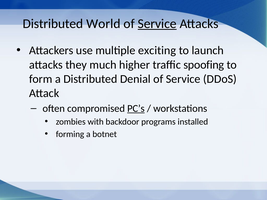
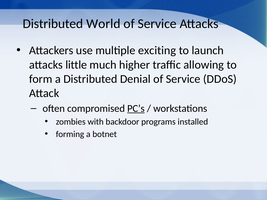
Service at (157, 24) underline: present -> none
they: they -> little
spoofing: spoofing -> allowing
